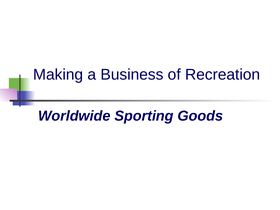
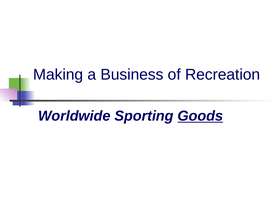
Goods underline: none -> present
